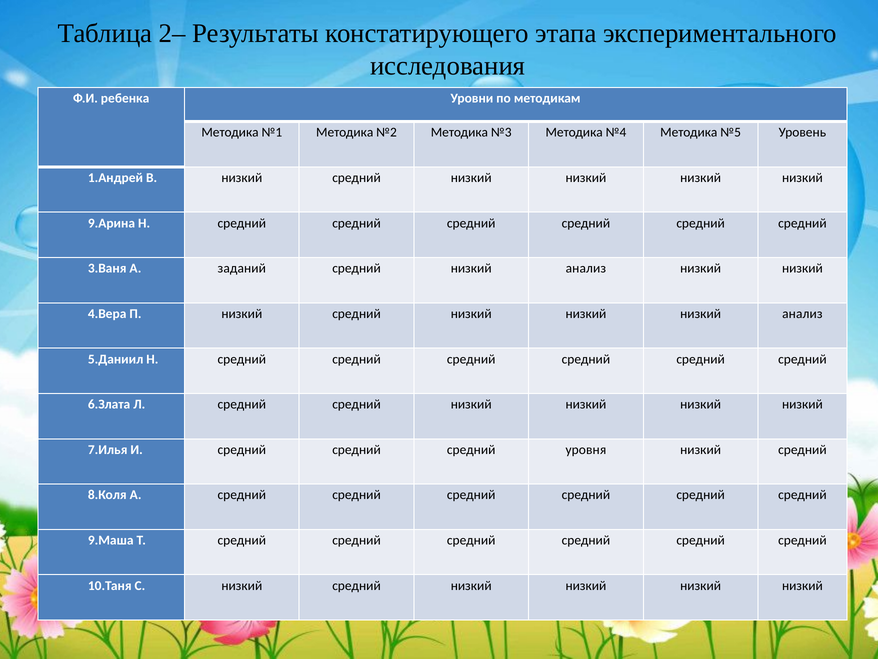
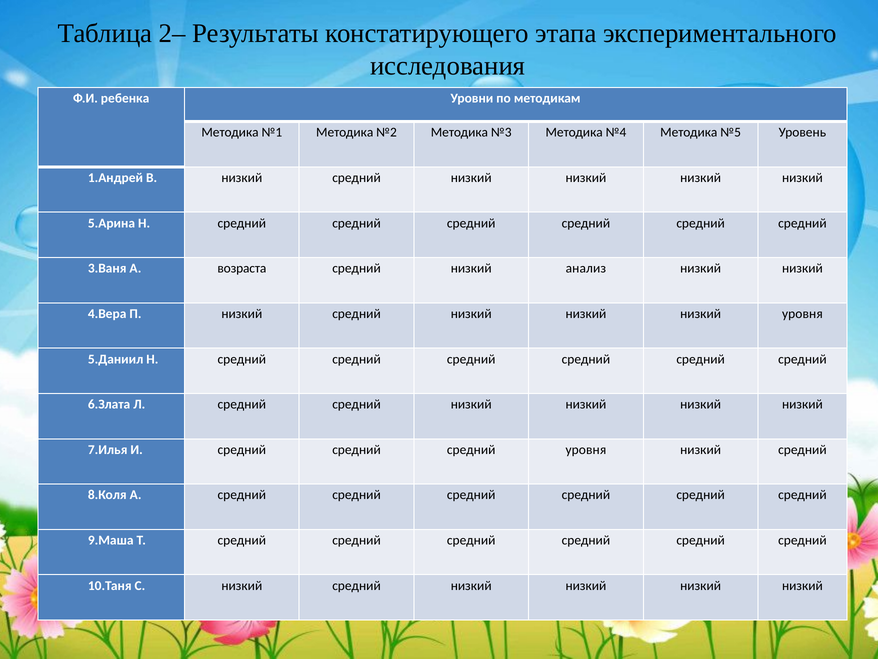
9.Арина: 9.Арина -> 5.Арина
заданий: заданий -> возраста
низкий низкий анализ: анализ -> уровня
